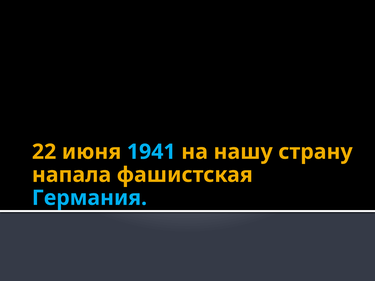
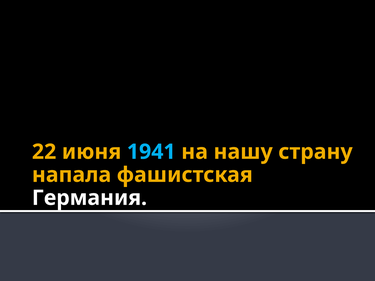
Германия colour: light blue -> white
